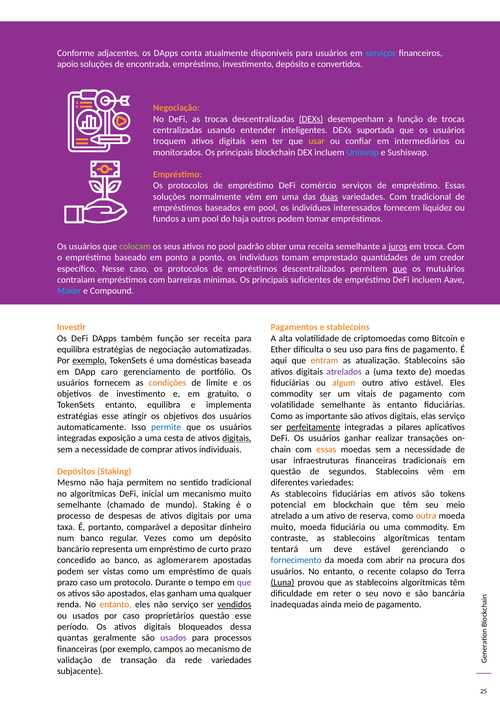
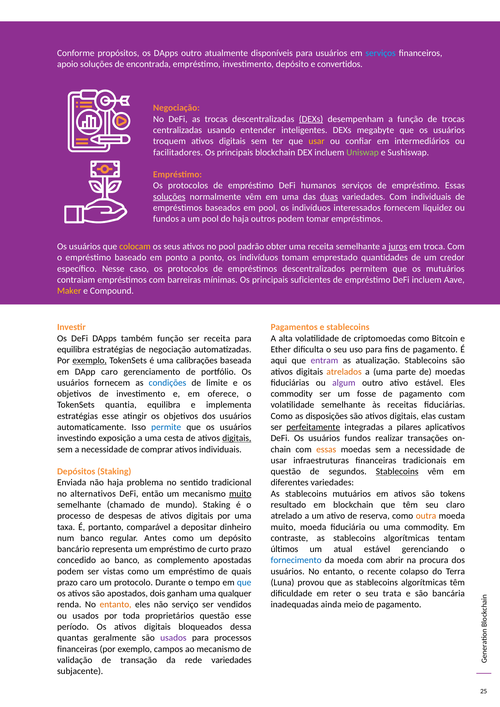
adjacentes: adjacentes -> propósitos
DApps conta: conta -> outro
suportada: suportada -> megabyte
monitorados: monitorados -> facilitadores
Uniswap colour: light blue -> light green
comércio: comércio -> humanos
soluções at (169, 197) underline: none -> present
Com tradicional: tradicional -> individuais
colocam colour: light green -> yellow
que at (400, 269) underline: present -> none
Maker colour: light blue -> yellow
domésticas: domésticas -> calibrações
entram colour: orange -> purple
atrelados colour: purple -> orange
texto: texto -> parte
condições colour: orange -> blue
algum colour: orange -> purple
gratuito: gratuito -> oferece
vitais: vitais -> fosse
TokenSets entanto: entanto -> quantia
às entanto: entanto -> receitas
importante: importante -> disposições
elas serviço: serviço -> custam
integradas at (77, 438): integradas -> investindo
usuários ganhar: ganhar -> fundos
Stablecoins at (397, 472) underline: none -> present
Mesmo: Mesmo -> Enviada
haja permitem: permitem -> problema
no algorítmicas: algorítmicas -> alternativos
inicial: inicial -> então
muito at (240, 494) underline: none -> present
stablecoins fiduciárias: fiduciárias -> mutuários
potencial: potencial -> resultado
seu meio: meio -> claro
Vezes: Vezes -> Antes
tentará: tentará -> últimos
deve: deve -> atual
aglomerarem: aglomerarem -> complemento
prazo caso: caso -> caro
que at (244, 583) colour: purple -> blue
Luna underline: present -> none
apostados elas: elas -> dois
novo: novo -> trata
vendidos underline: present -> none
por caso: caso -> toda
